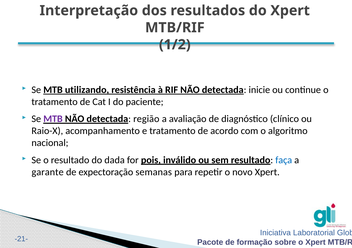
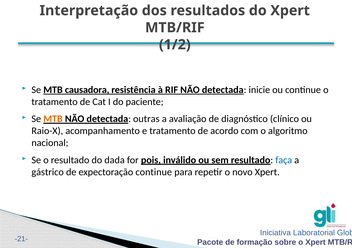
utilizando: utilizando -> causadora
MTB at (53, 119) colour: purple -> orange
região: região -> outras
garante: garante -> gástrico
expectoração semanas: semanas -> continue
